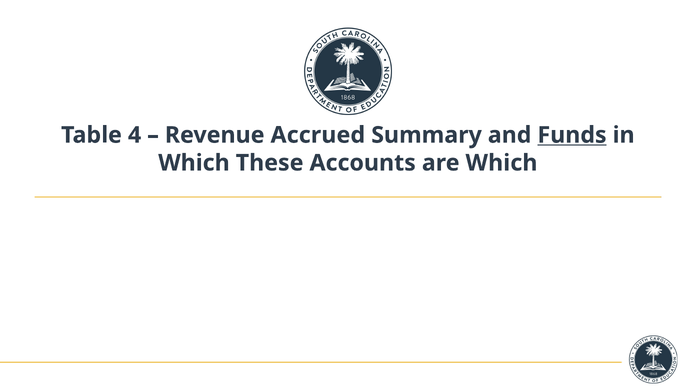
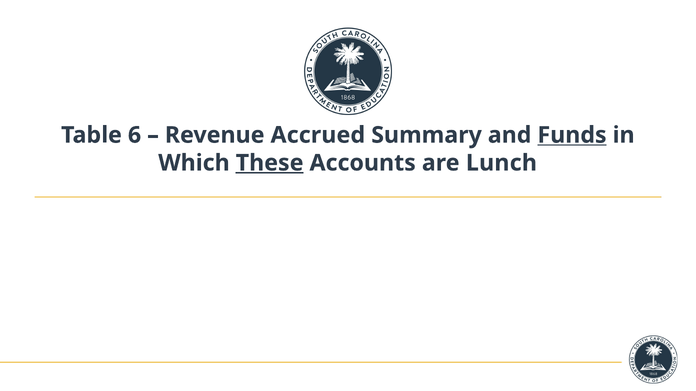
4: 4 -> 6
These underline: none -> present
are Which: Which -> Lunch
